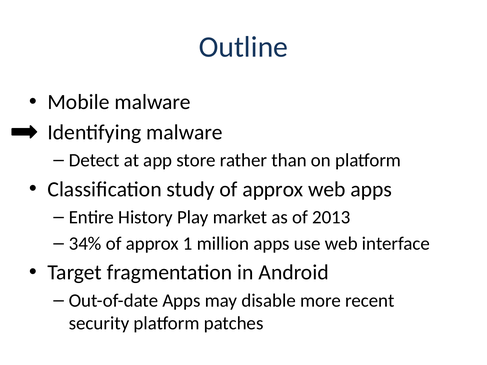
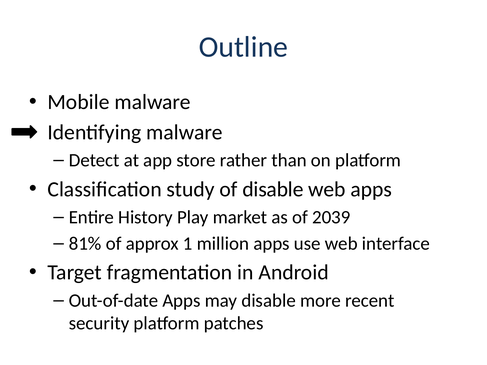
study of approx: approx -> disable
2013: 2013 -> 2039
34%: 34% -> 81%
